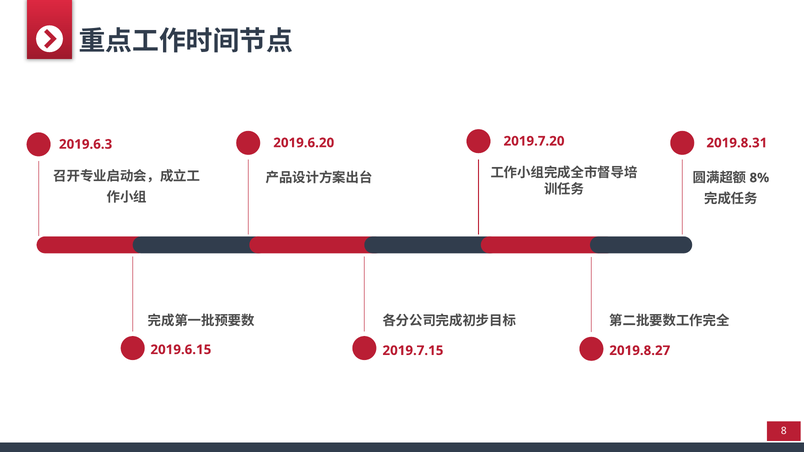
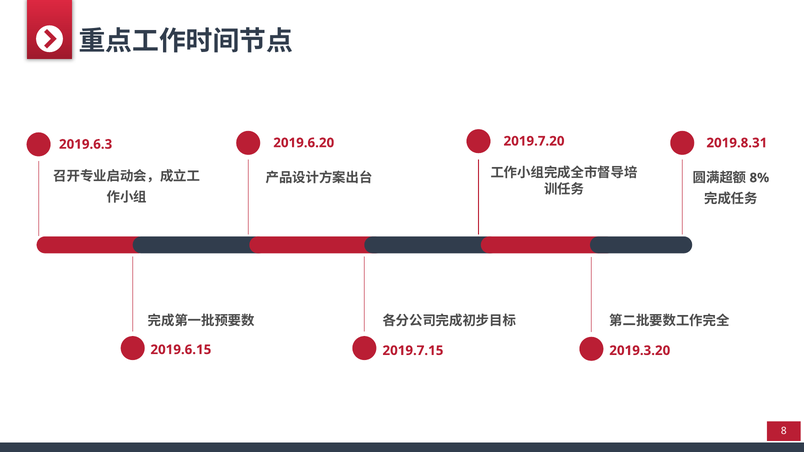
2019.8.27: 2019.8.27 -> 2019.3.20
